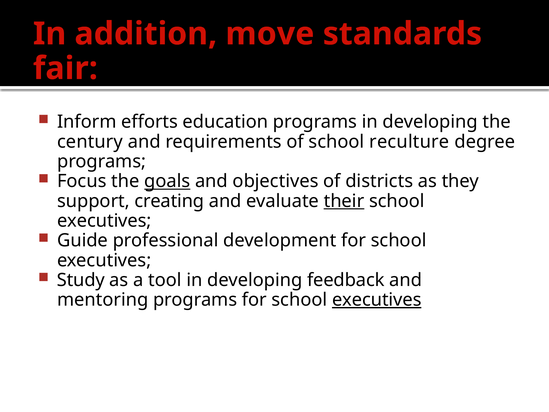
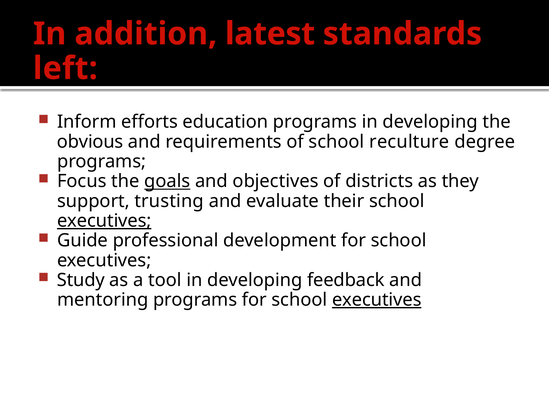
move: move -> latest
fair: fair -> left
century: century -> obvious
creating: creating -> trusting
their underline: present -> none
executives at (104, 221) underline: none -> present
